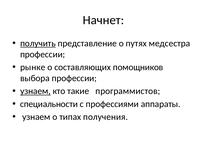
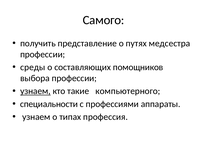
Начнет: Начнет -> Самого
получить underline: present -> none
рынке: рынке -> среды
программистов: программистов -> компьютерного
получения: получения -> профессия
